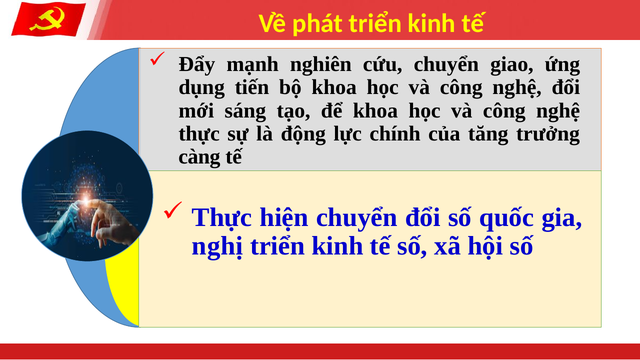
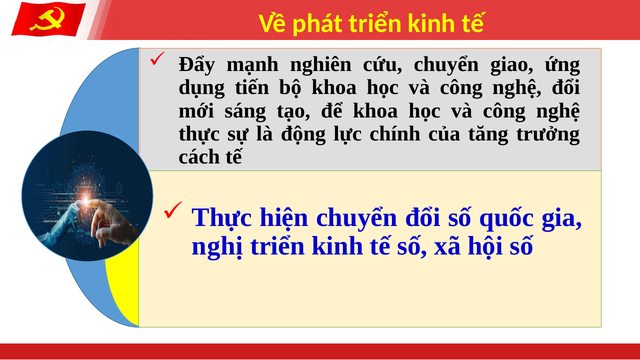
càng: càng -> cách
